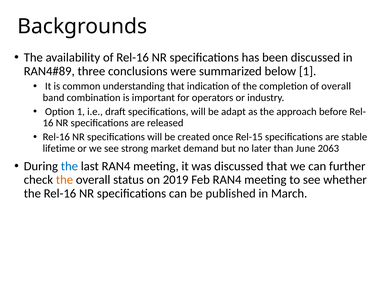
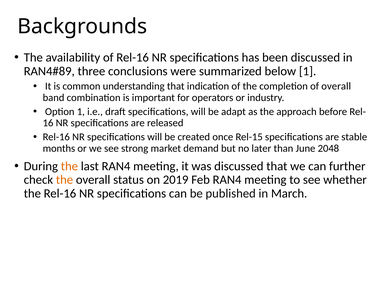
lifetime: lifetime -> months
2063: 2063 -> 2048
the at (69, 166) colour: blue -> orange
